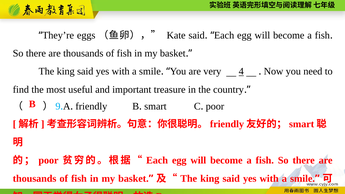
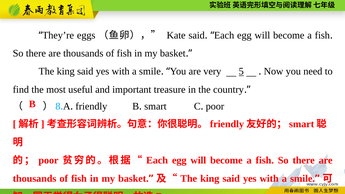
4: 4 -> 5
9: 9 -> 8
